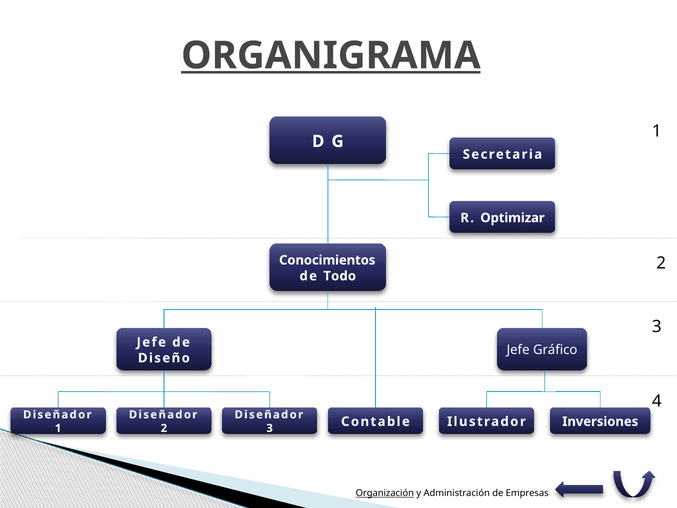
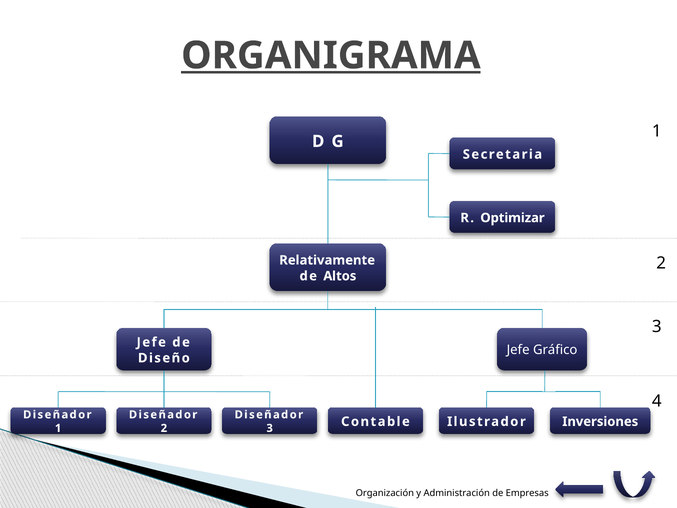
Conocimientos: Conocimientos -> Relativamente
Todo: Todo -> Altos
Organización underline: present -> none
